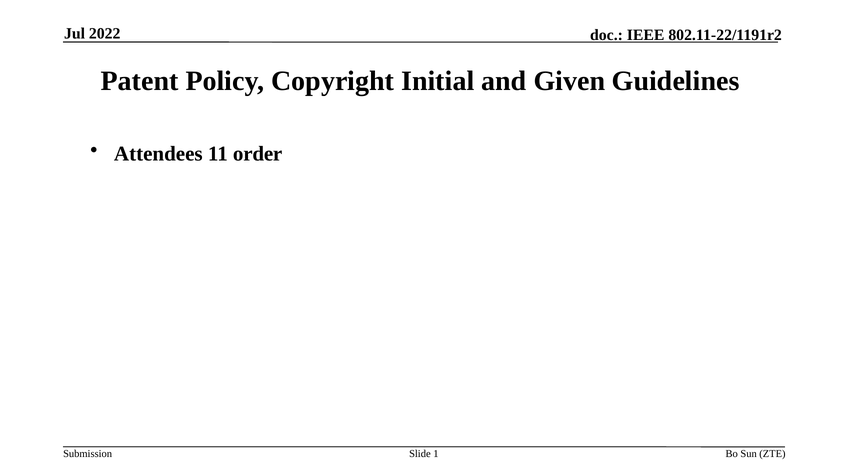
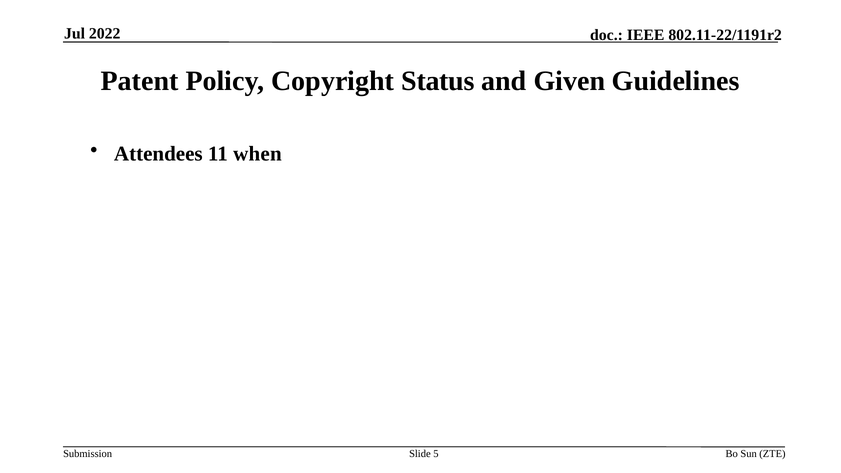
Initial: Initial -> Status
order: order -> when
1: 1 -> 5
